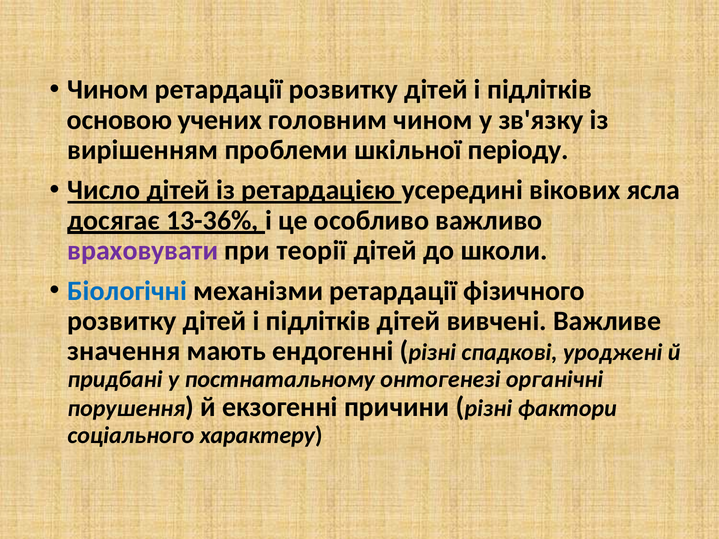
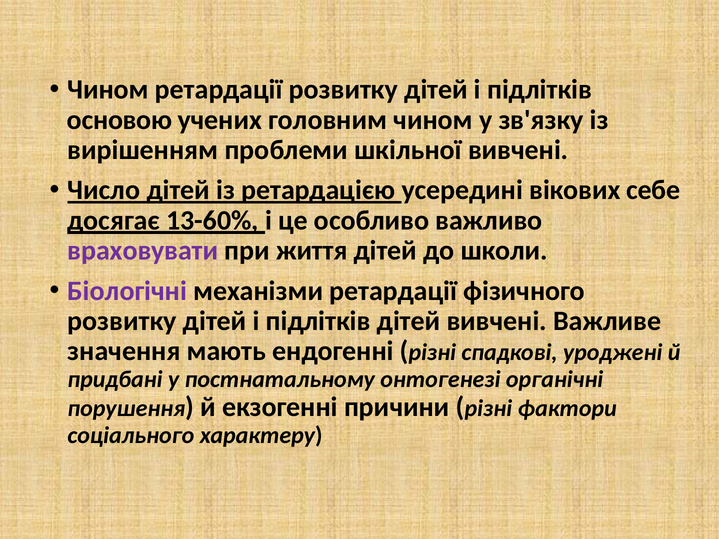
шкільної періоду: періоду -> вивчені
ясла: ясла -> себе
13-36%: 13-36% -> 13-60%
теорії: теорії -> життя
Біологічні colour: blue -> purple
